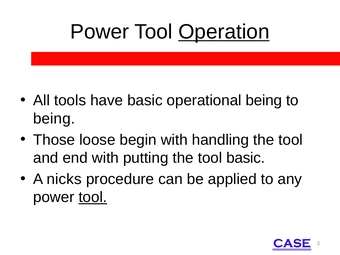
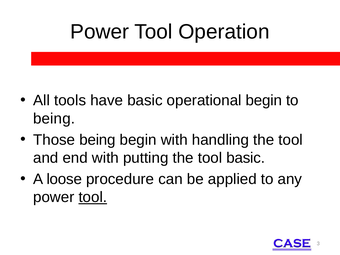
Operation underline: present -> none
operational being: being -> begin
Those loose: loose -> being
nicks: nicks -> loose
